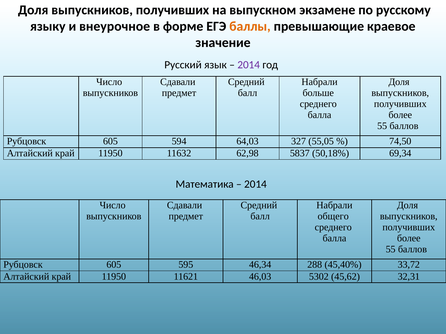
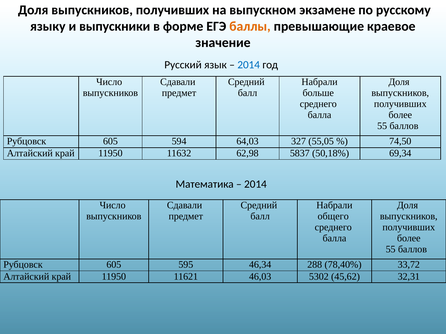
внеурочное: внеурочное -> выпускники
2014 at (249, 65) colour: purple -> blue
45,40%: 45,40% -> 78,40%
